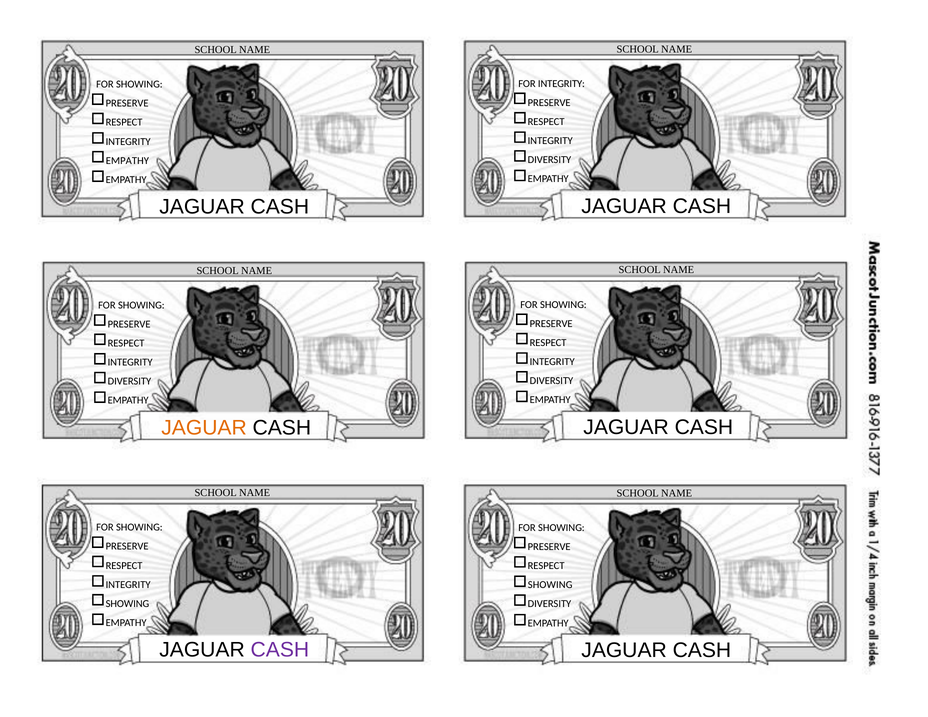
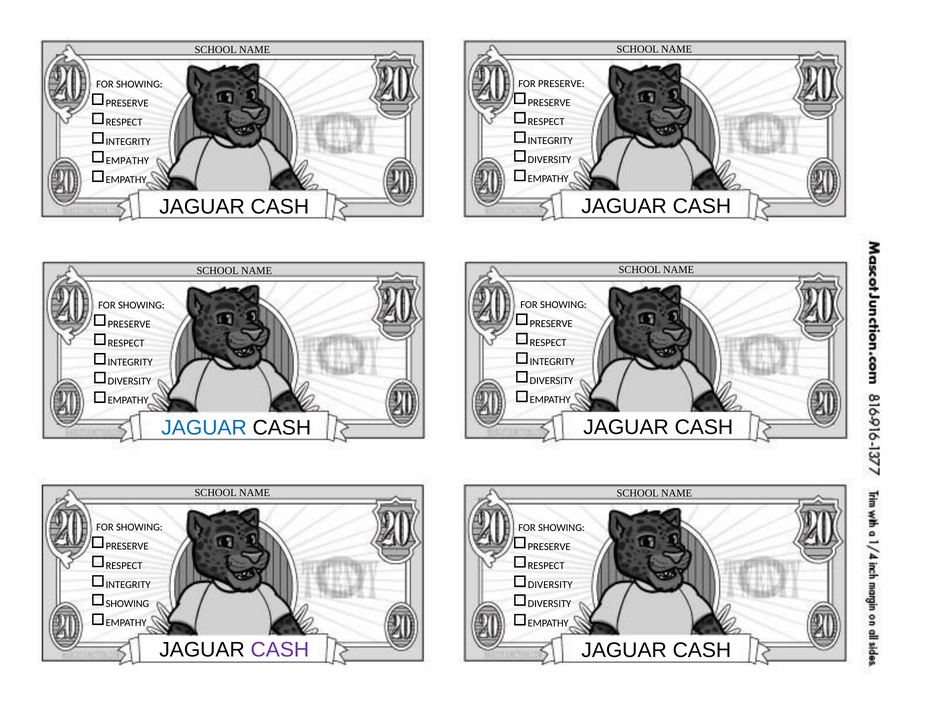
FOR INTEGRITY: INTEGRITY -> PRESERVE
JAGUAR at (204, 428) colour: orange -> blue
SHOWING at (550, 585): SHOWING -> DIVERSITY
